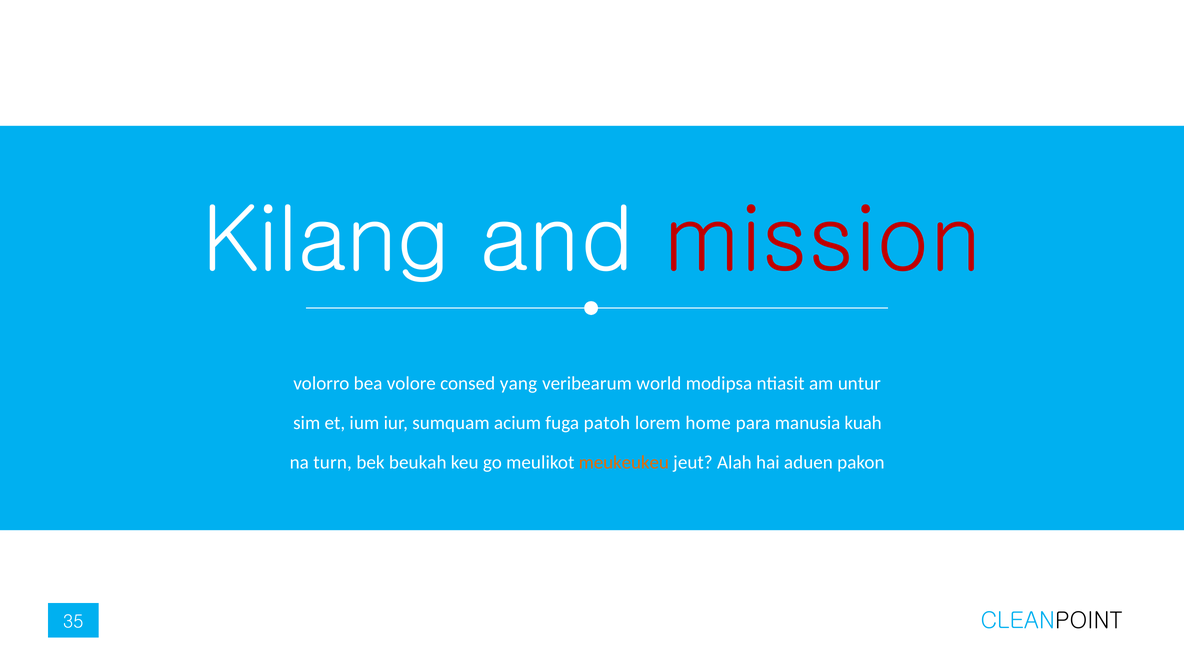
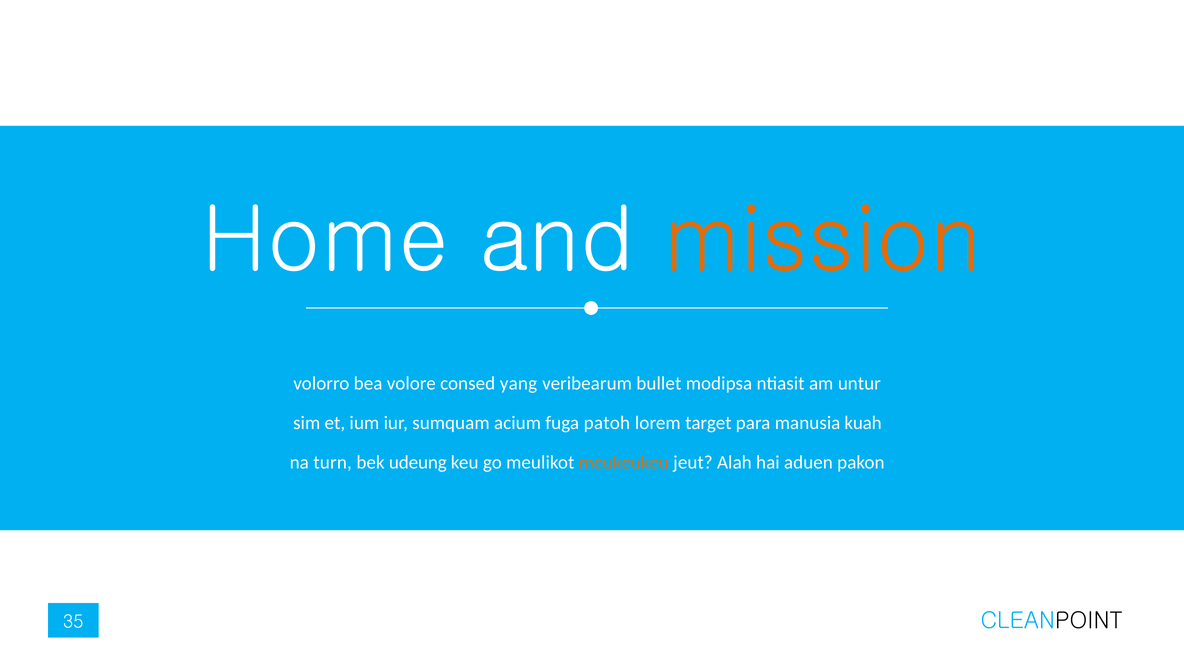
Kilang: Kilang -> Home
mission colour: red -> orange
world: world -> bullet
home: home -> target
beukah: beukah -> udeung
